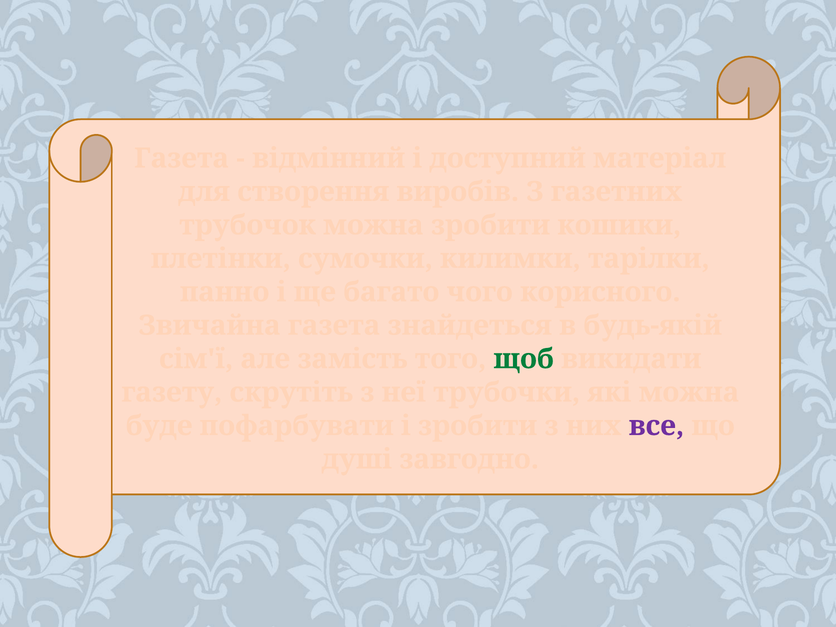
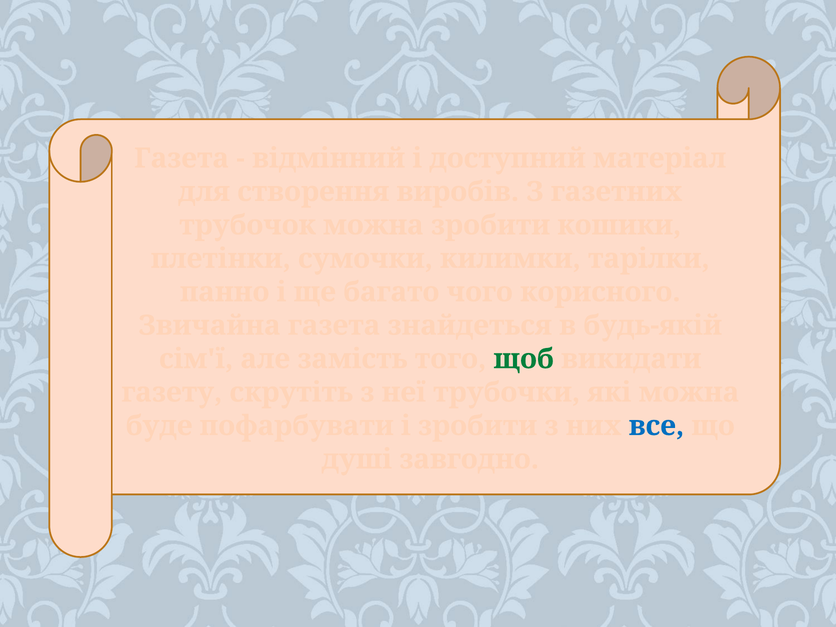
все colour: purple -> blue
